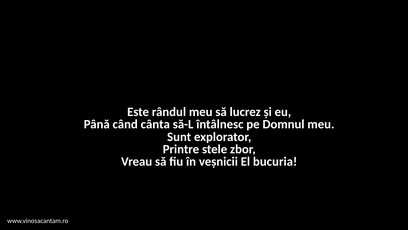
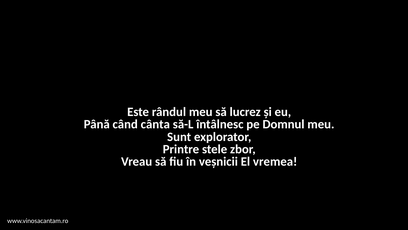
bucuria: bucuria -> vremea
